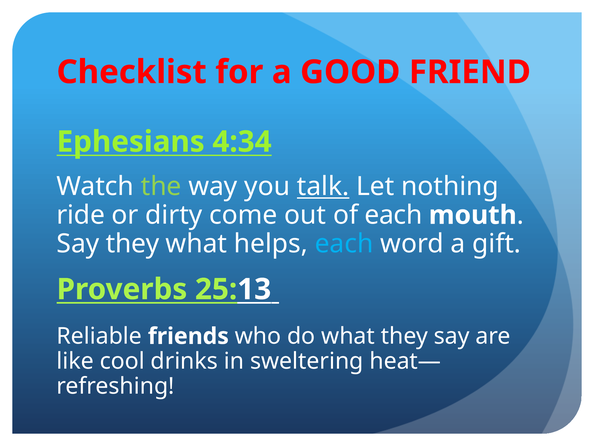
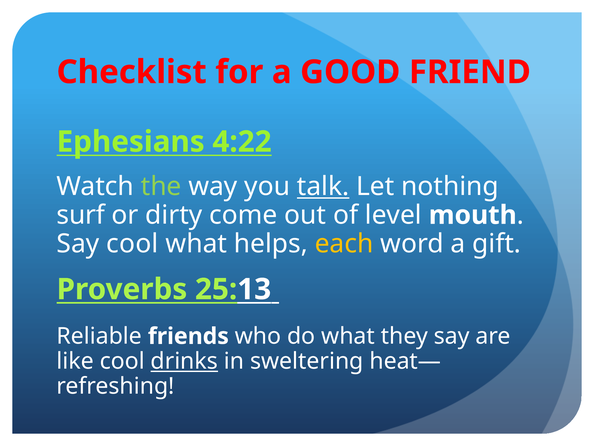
4:34: 4:34 -> 4:22
ride: ride -> surf
of each: each -> level
Say they: they -> cool
each at (344, 243) colour: light blue -> yellow
drinks underline: none -> present
